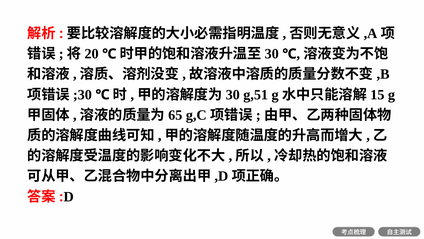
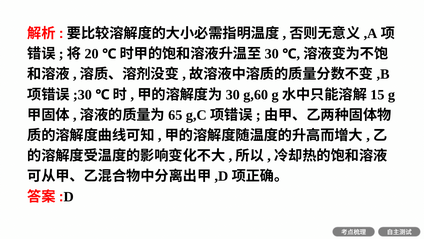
g,51: g,51 -> g,60
